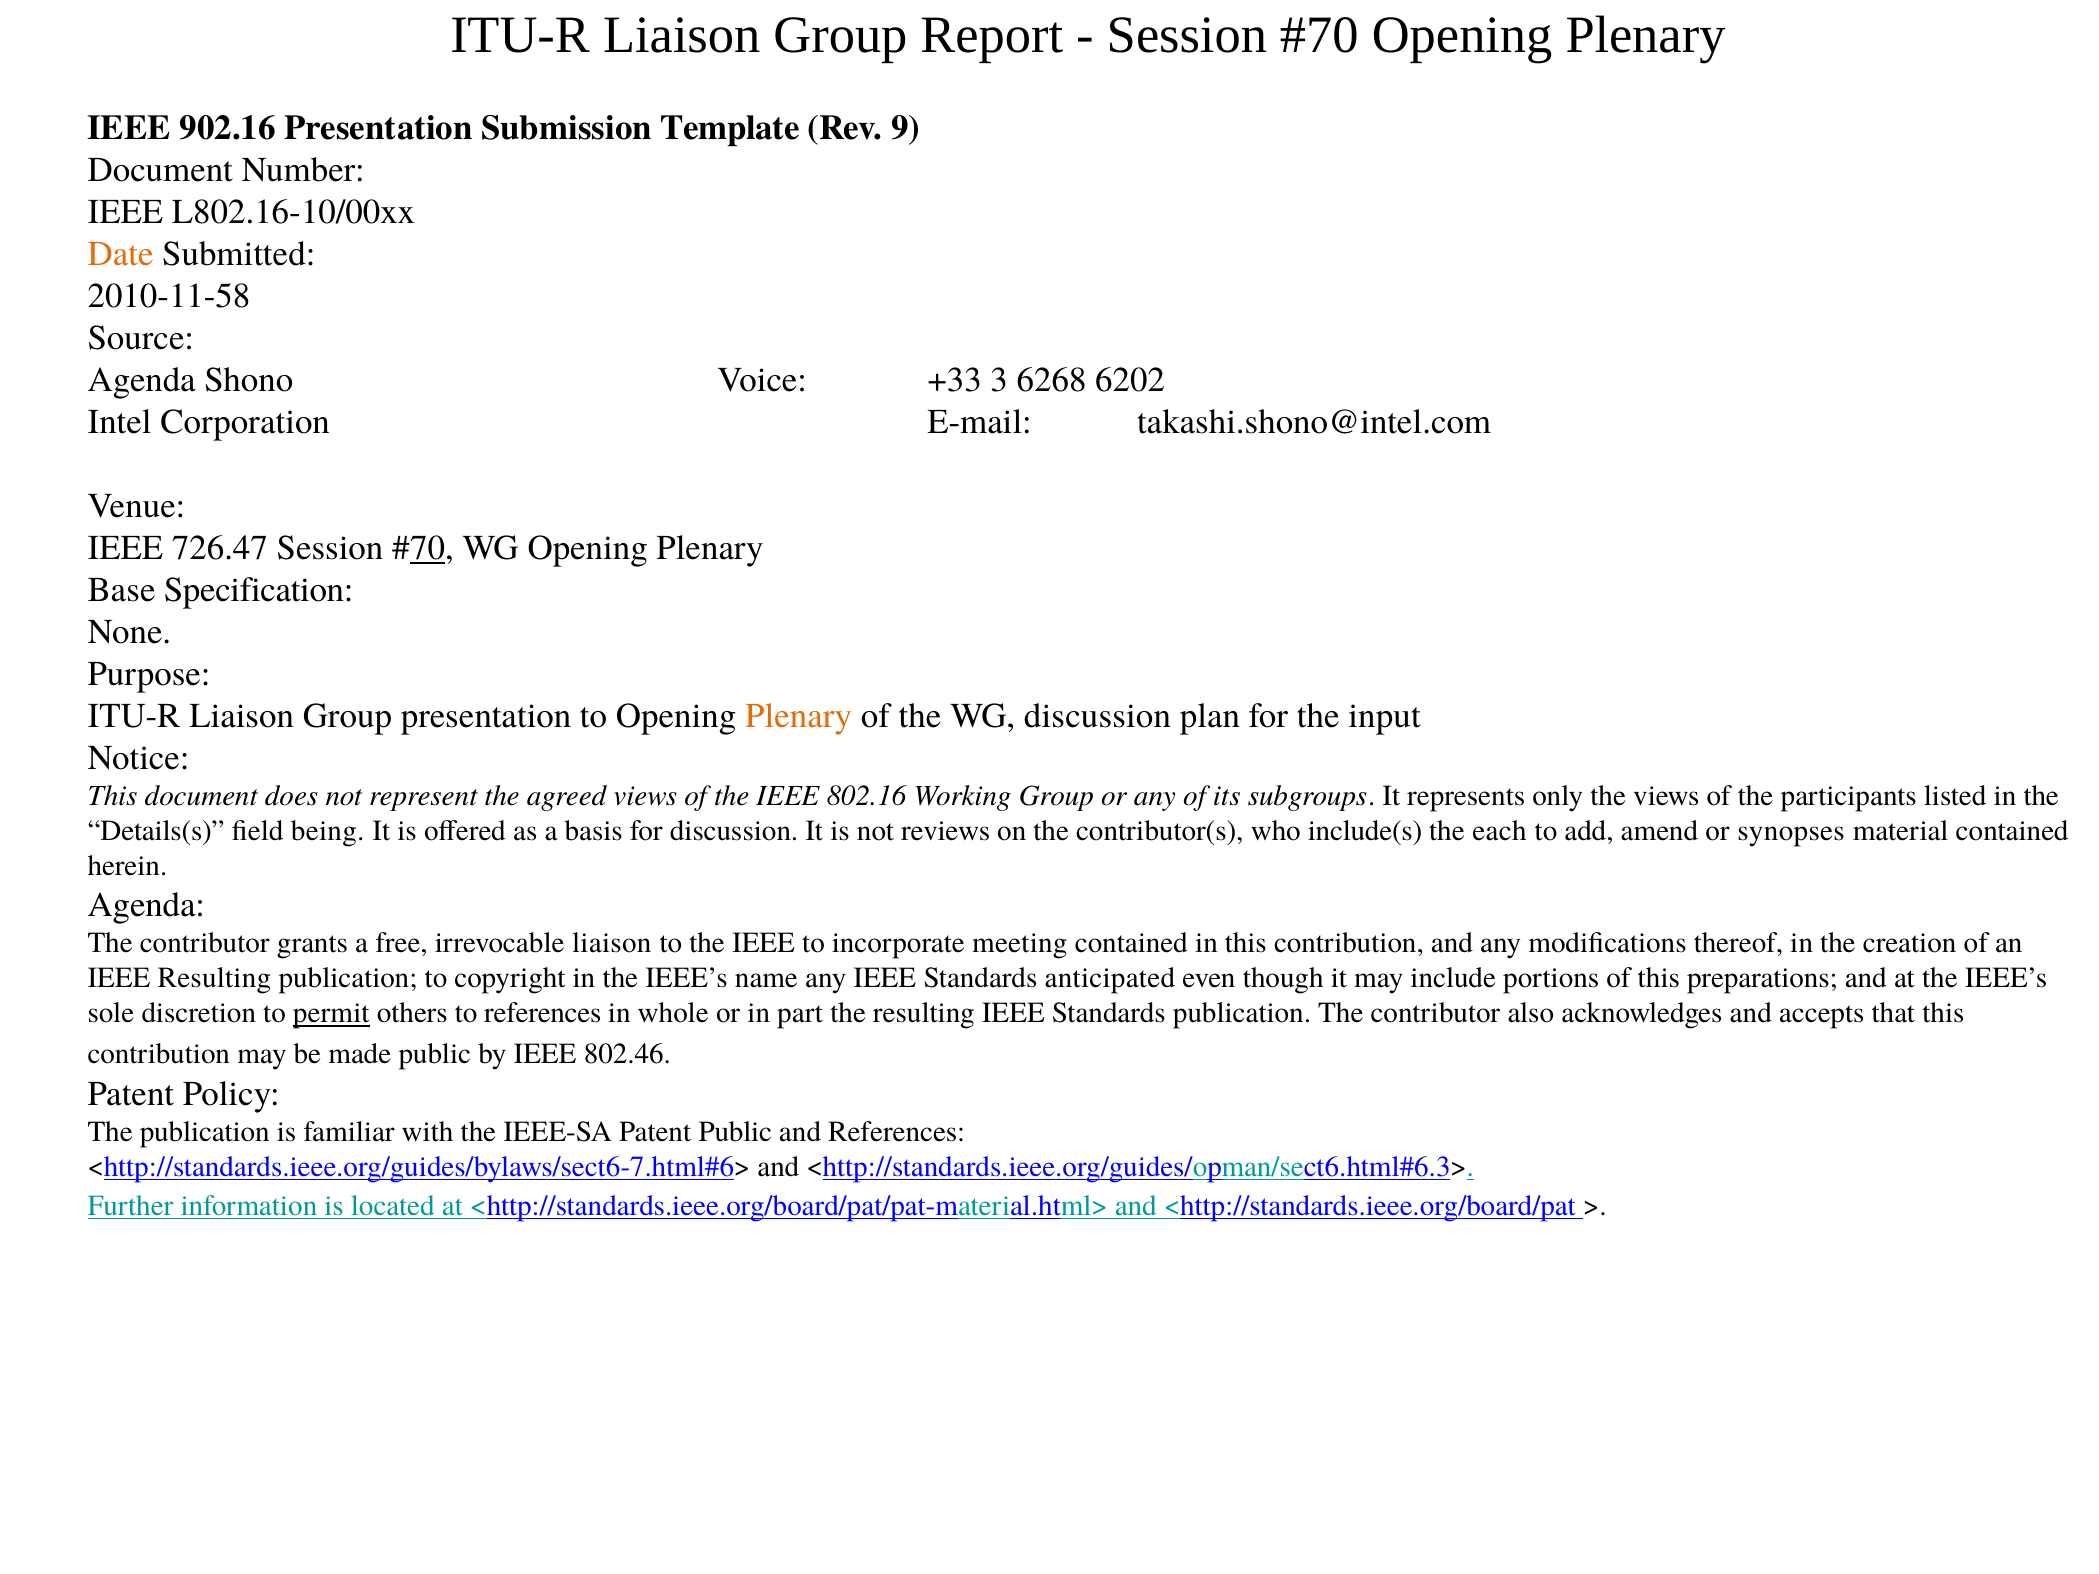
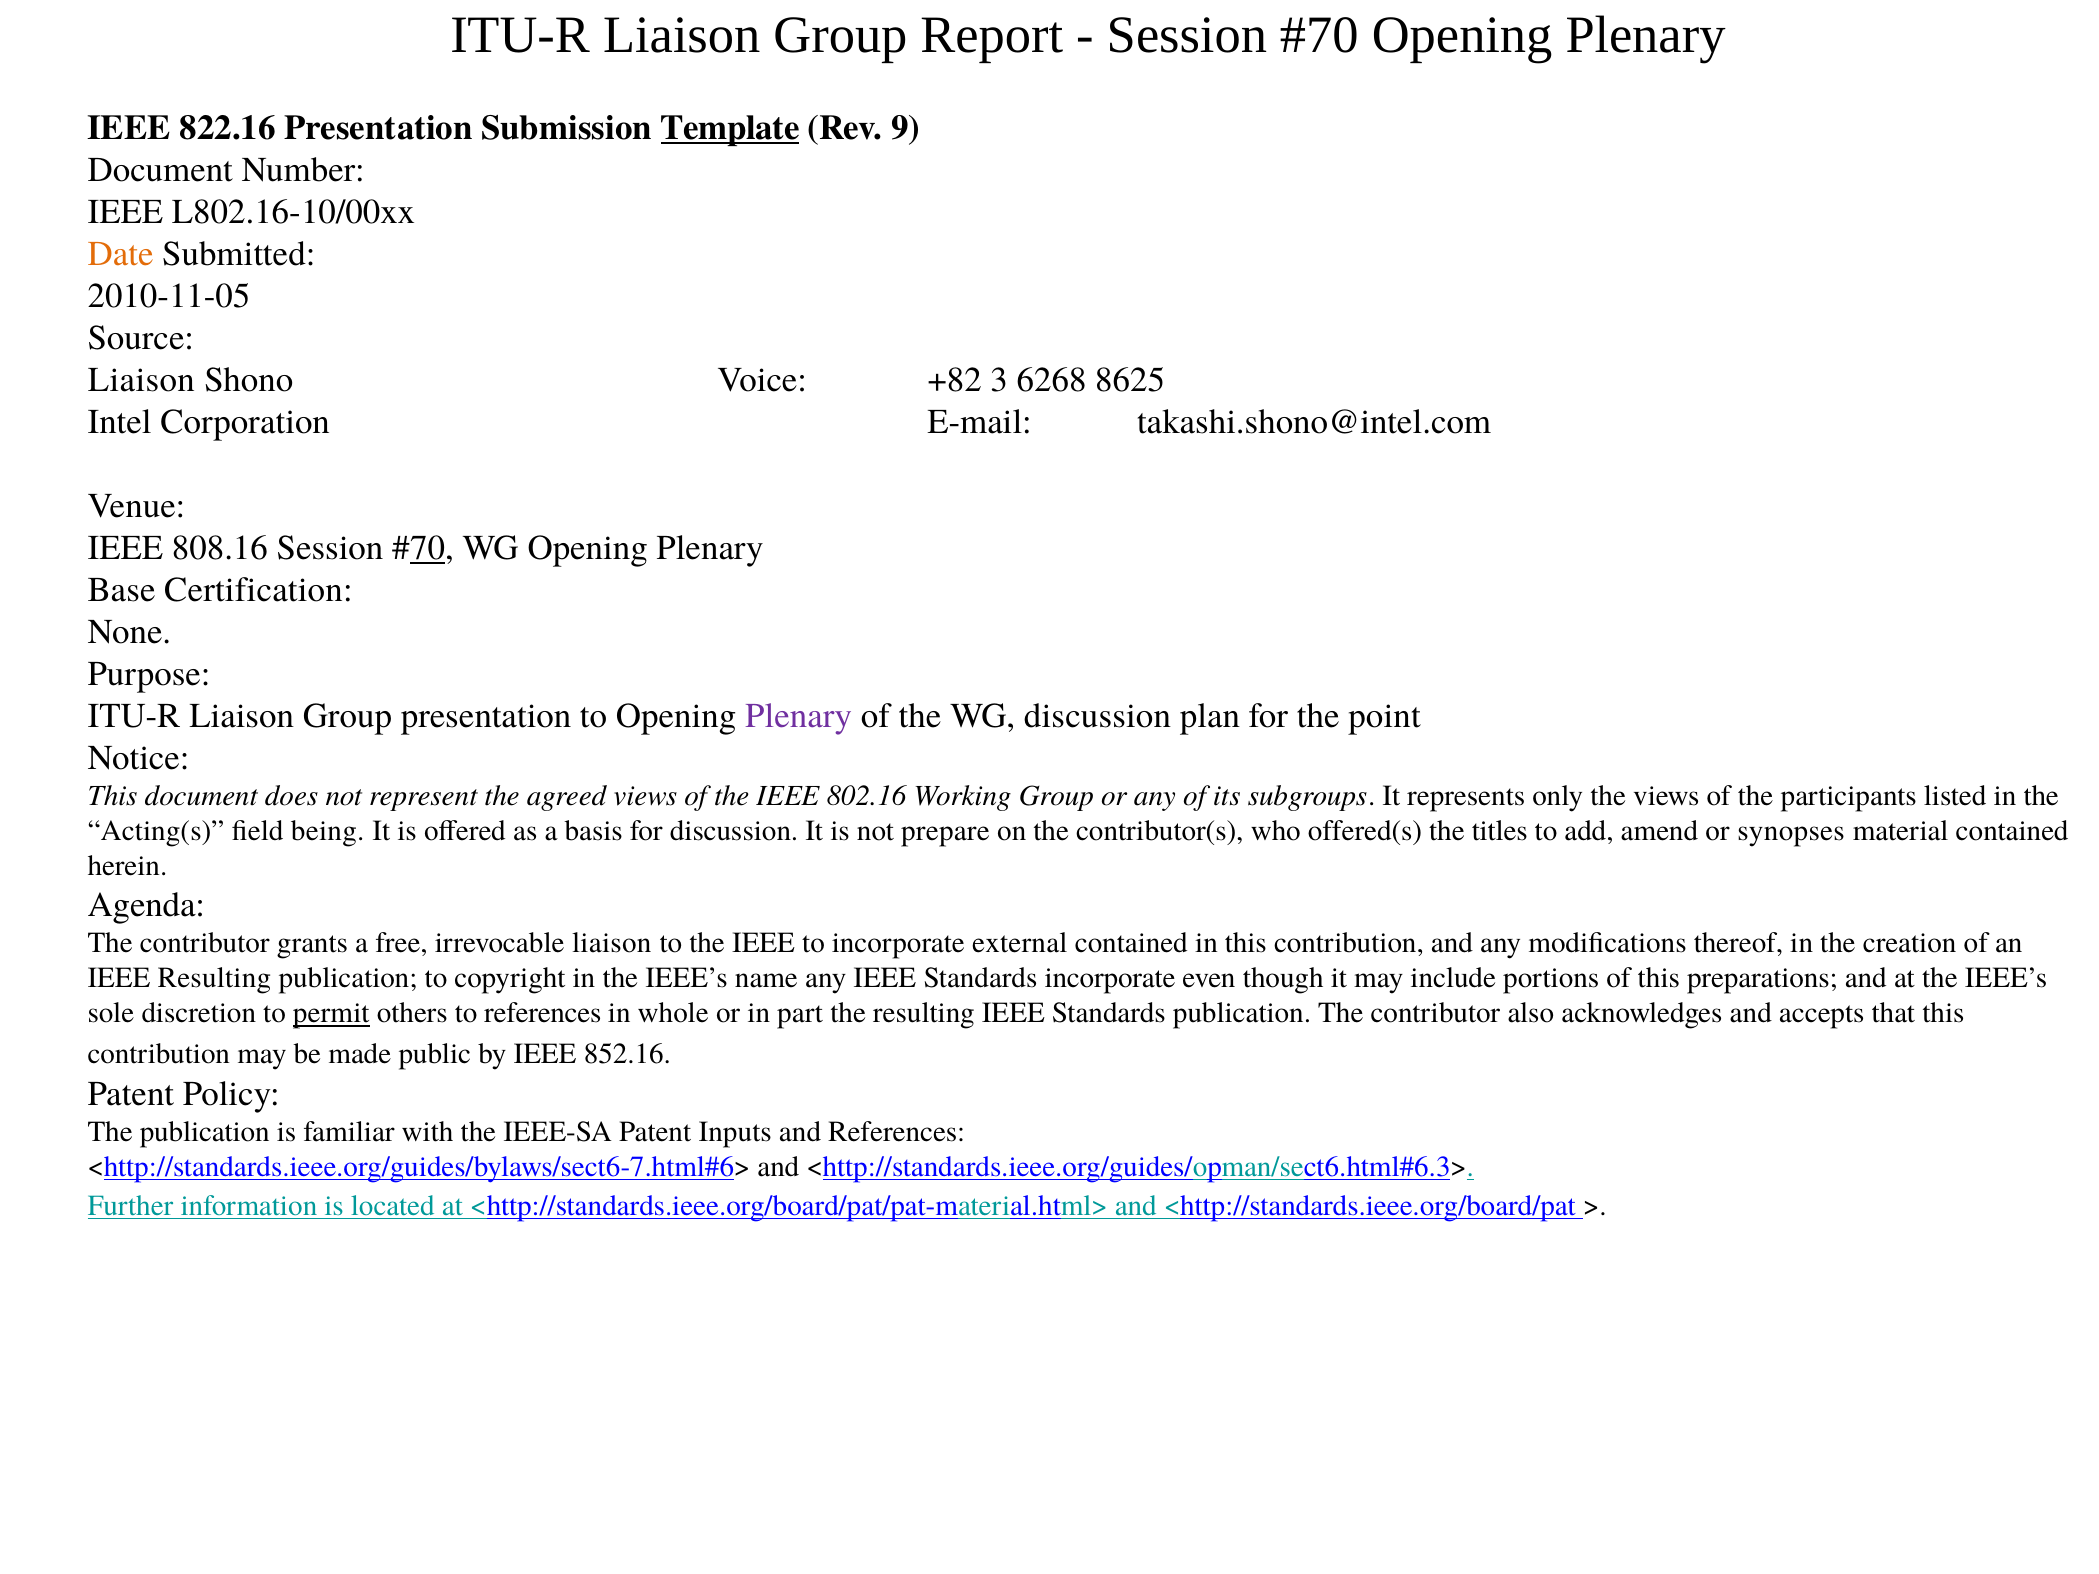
902.16: 902.16 -> 822.16
Template underline: none -> present
2010-11-58: 2010-11-58 -> 2010-11-05
Agenda at (142, 380): Agenda -> Liaison
+33: +33 -> +82
6202: 6202 -> 8625
726.47: 726.47 -> 808.16
Specification: Specification -> Certification
Plenary at (799, 716) colour: orange -> purple
input: input -> point
Details(s: Details(s -> Acting(s
reviews: reviews -> prepare
include(s: include(s -> offered(s
each: each -> titles
meeting: meeting -> external
Standards anticipated: anticipated -> incorporate
802.46: 802.46 -> 852.16
Patent Public: Public -> Inputs
